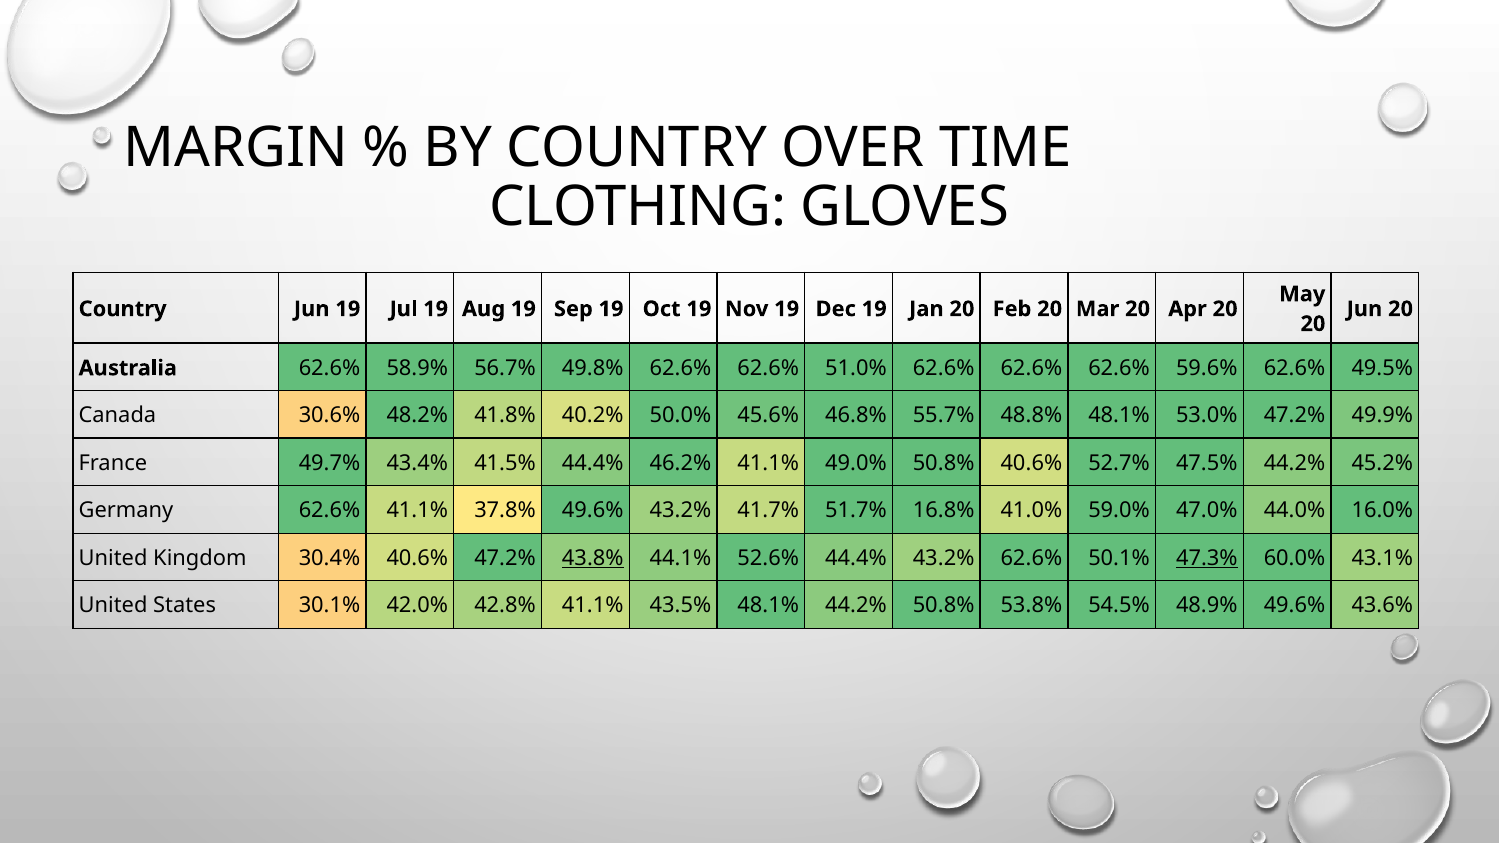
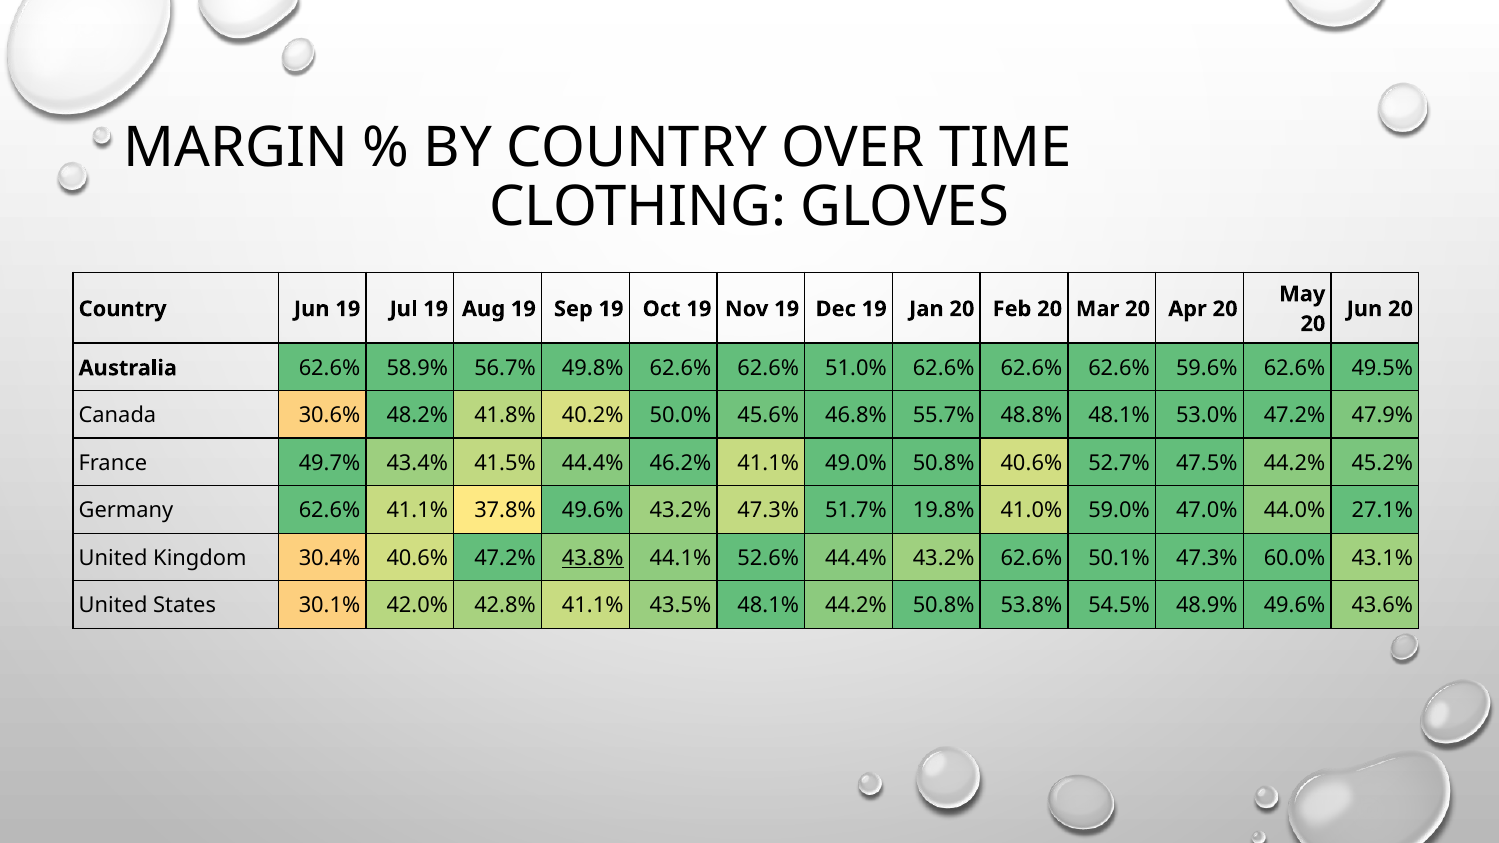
49.9%: 49.9% -> 47.9%
43.2% 41.7%: 41.7% -> 47.3%
16.8%: 16.8% -> 19.8%
16.0%: 16.0% -> 27.1%
47.3% at (1207, 558) underline: present -> none
